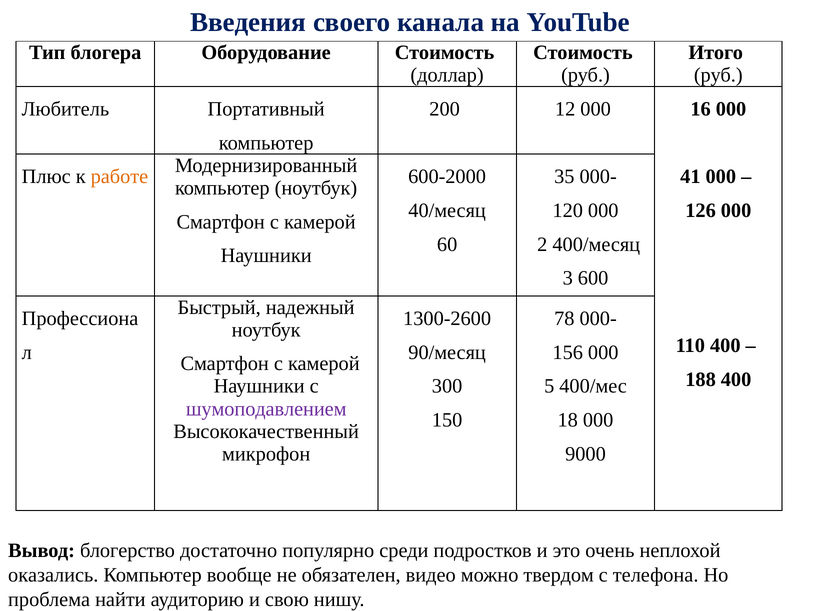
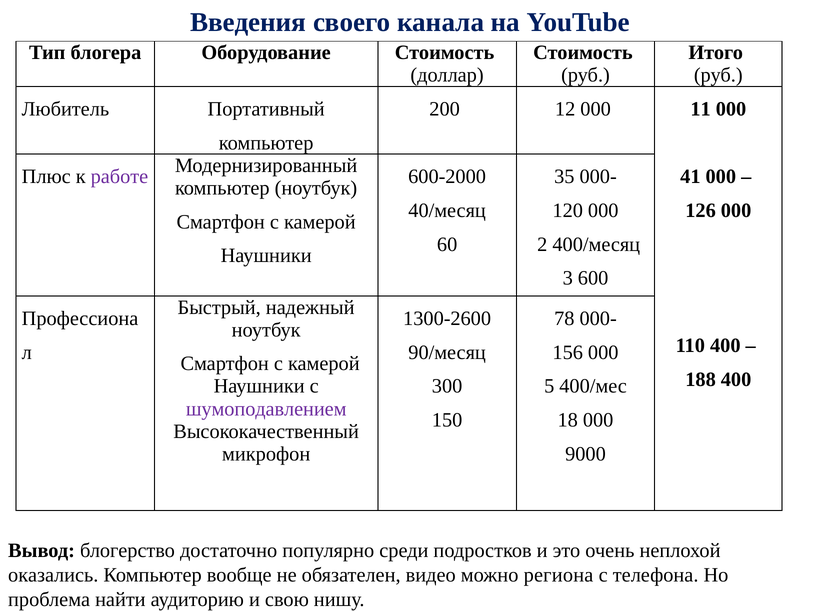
16: 16 -> 11
работе colour: orange -> purple
твердом: твердом -> региона
